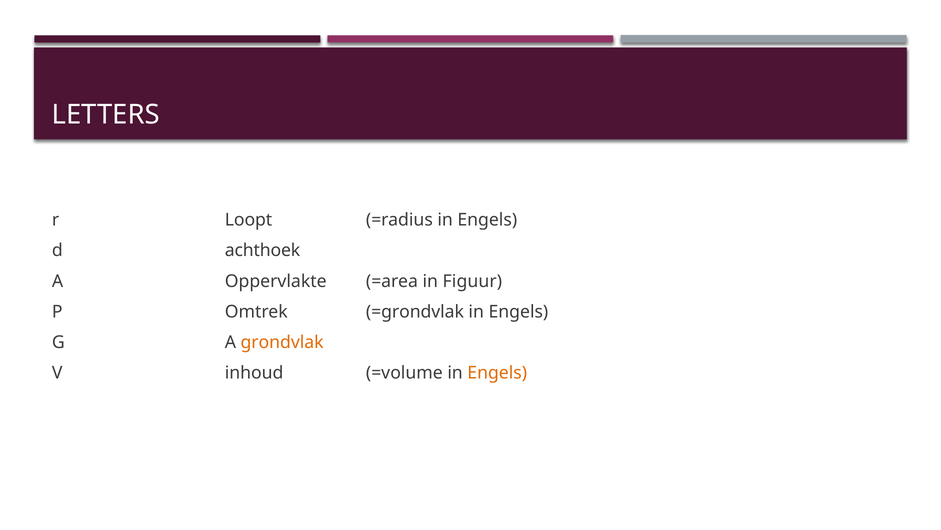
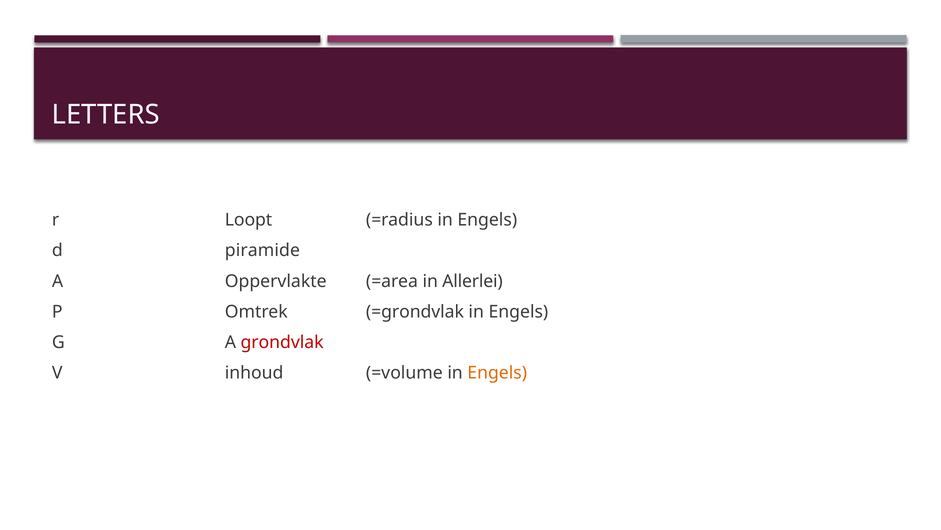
achthoek: achthoek -> piramide
Figuur: Figuur -> Allerlei
grondvlak colour: orange -> red
